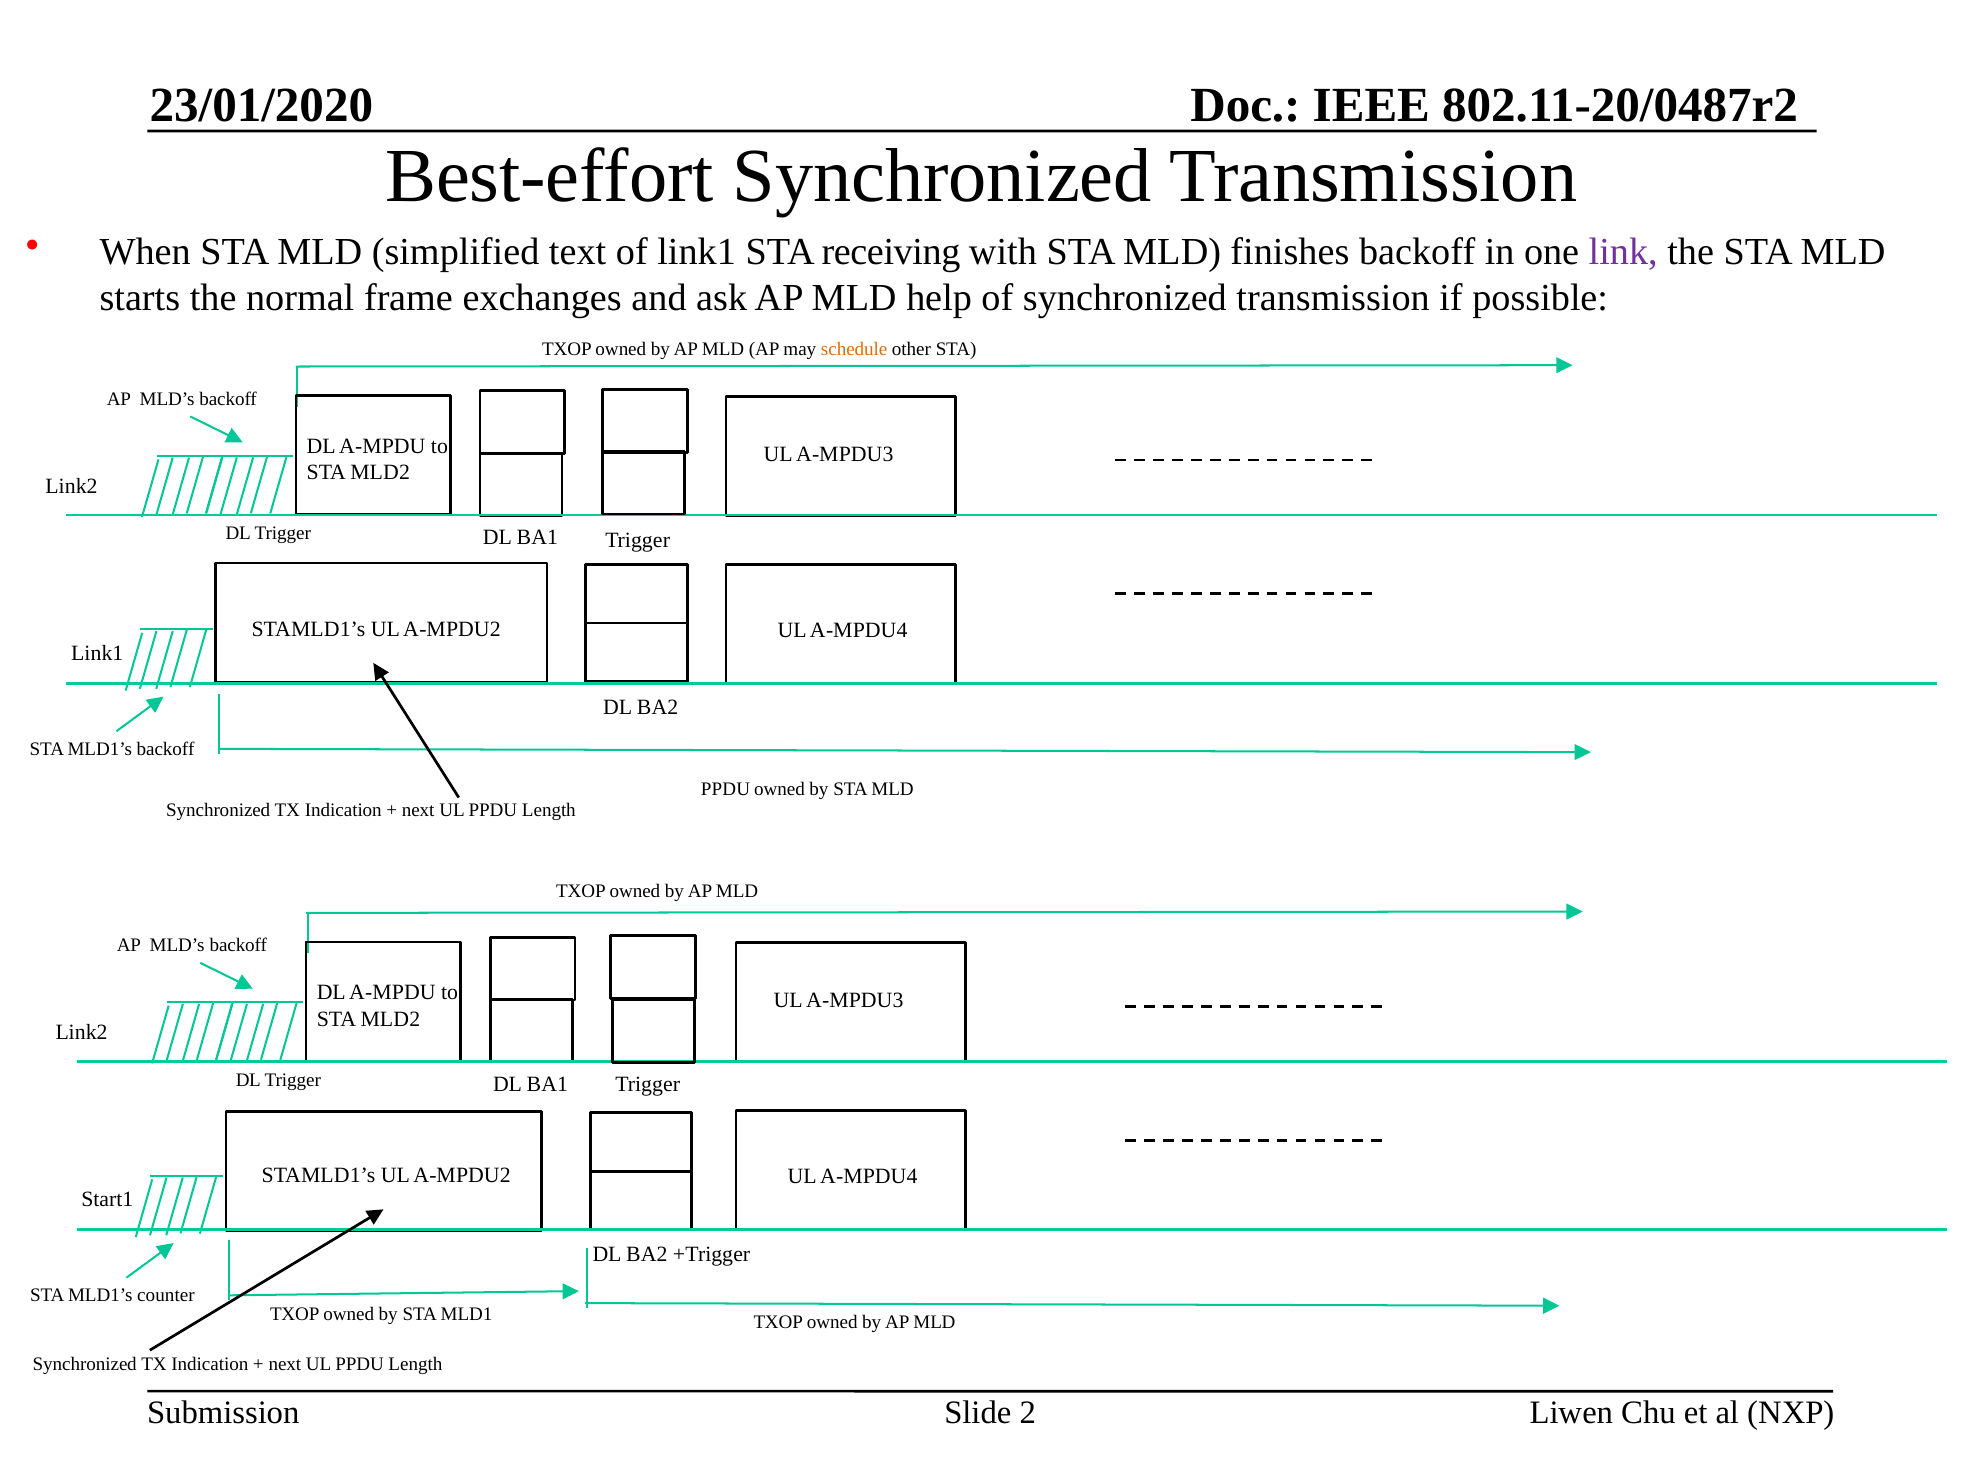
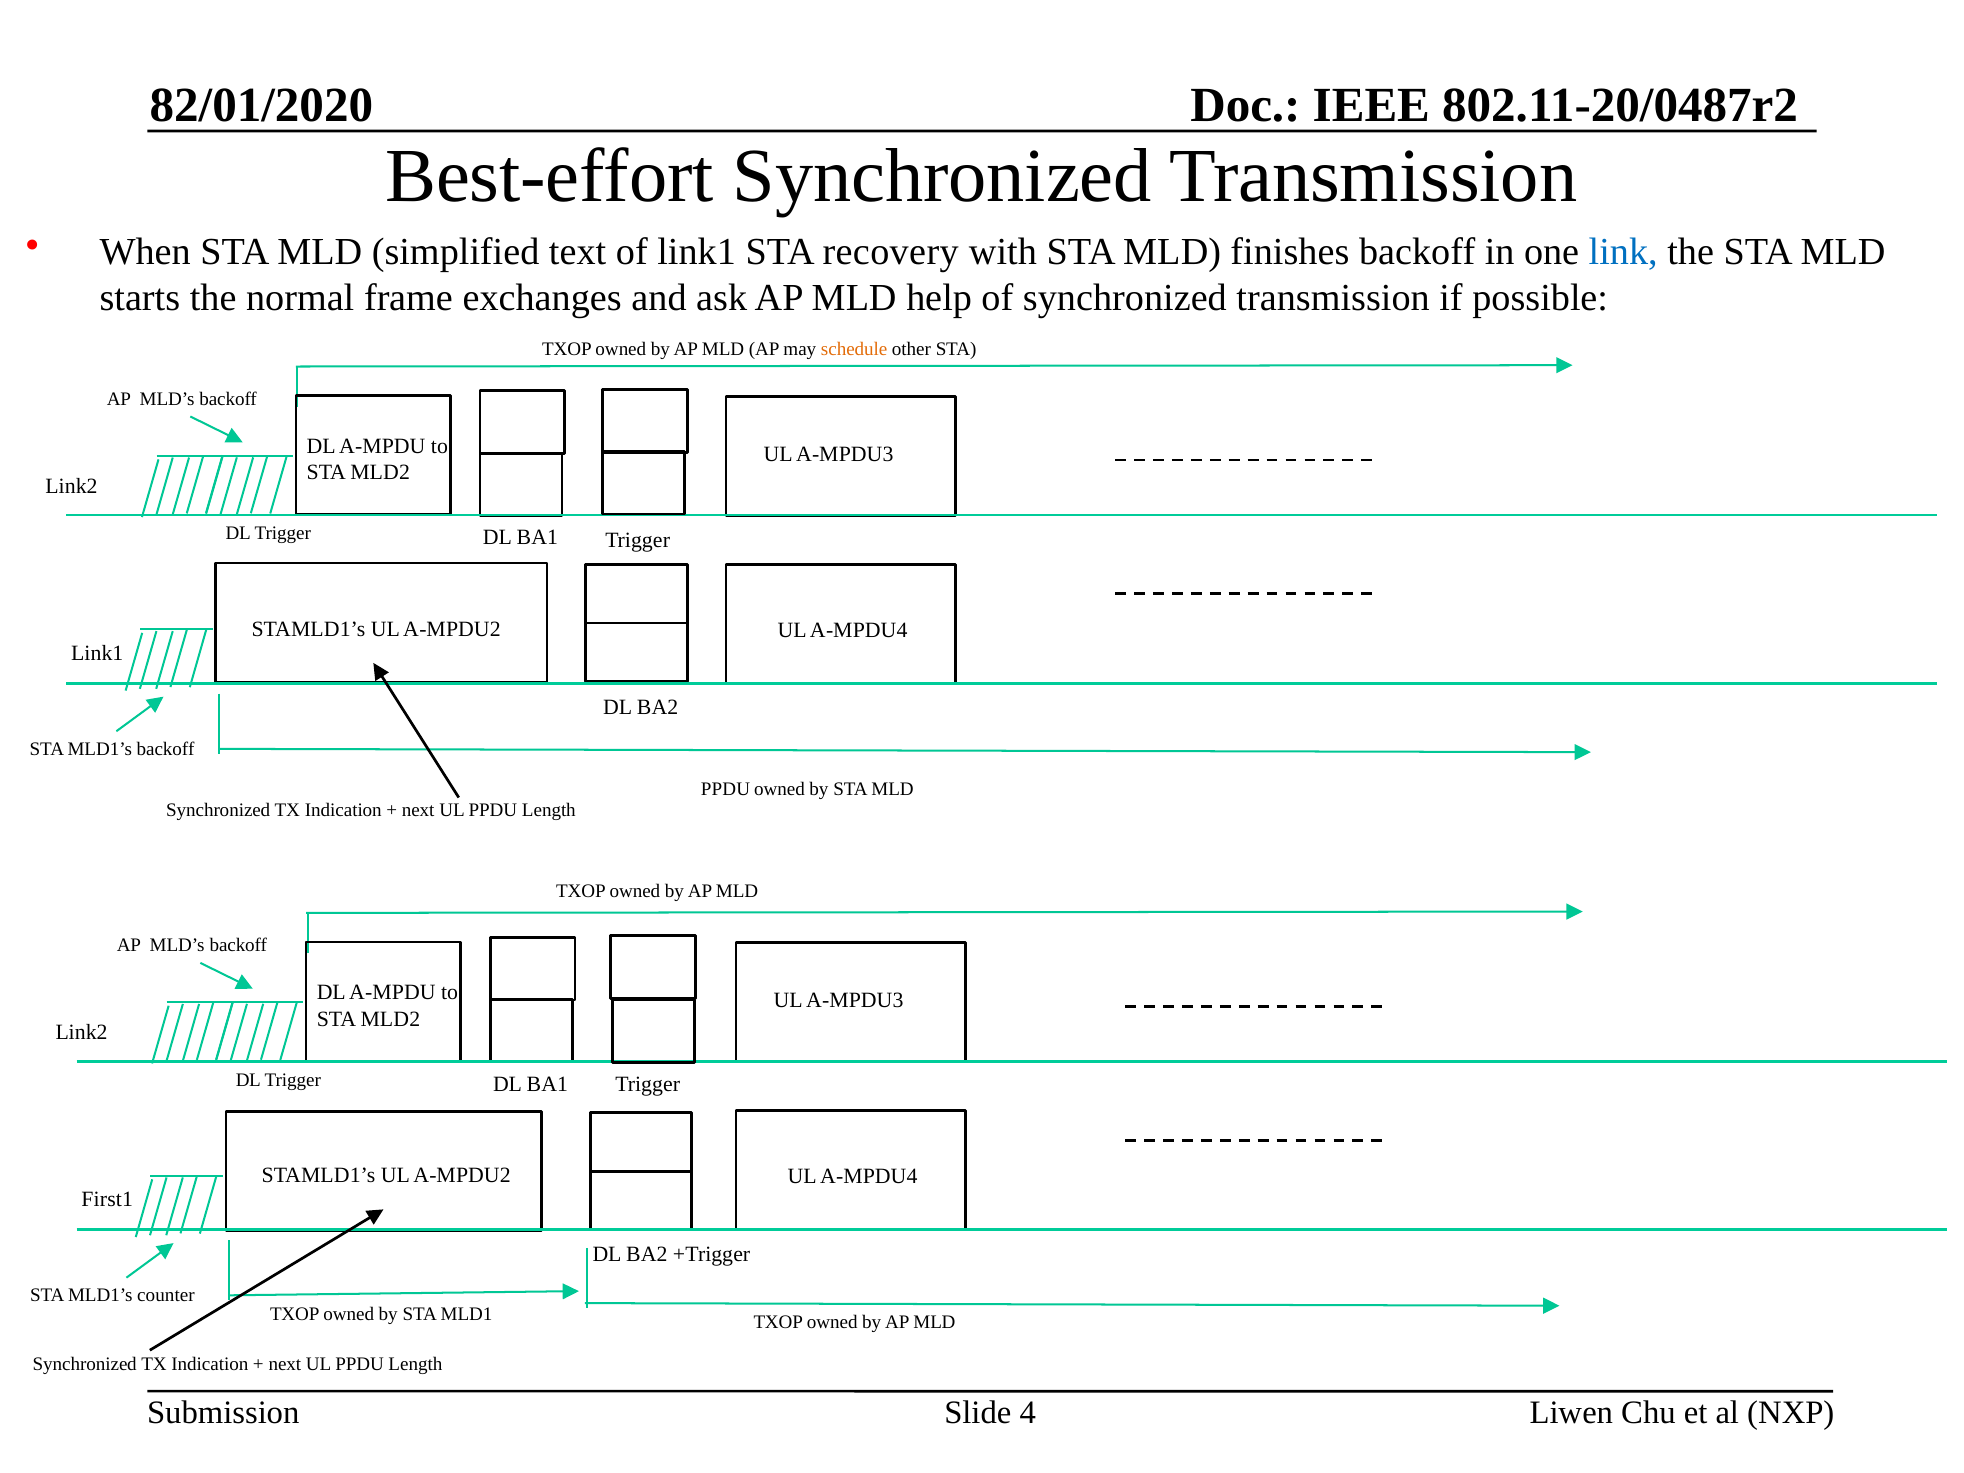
23/01/2020: 23/01/2020 -> 82/01/2020
receiving: receiving -> recovery
link colour: purple -> blue
Start1: Start1 -> First1
2: 2 -> 4
